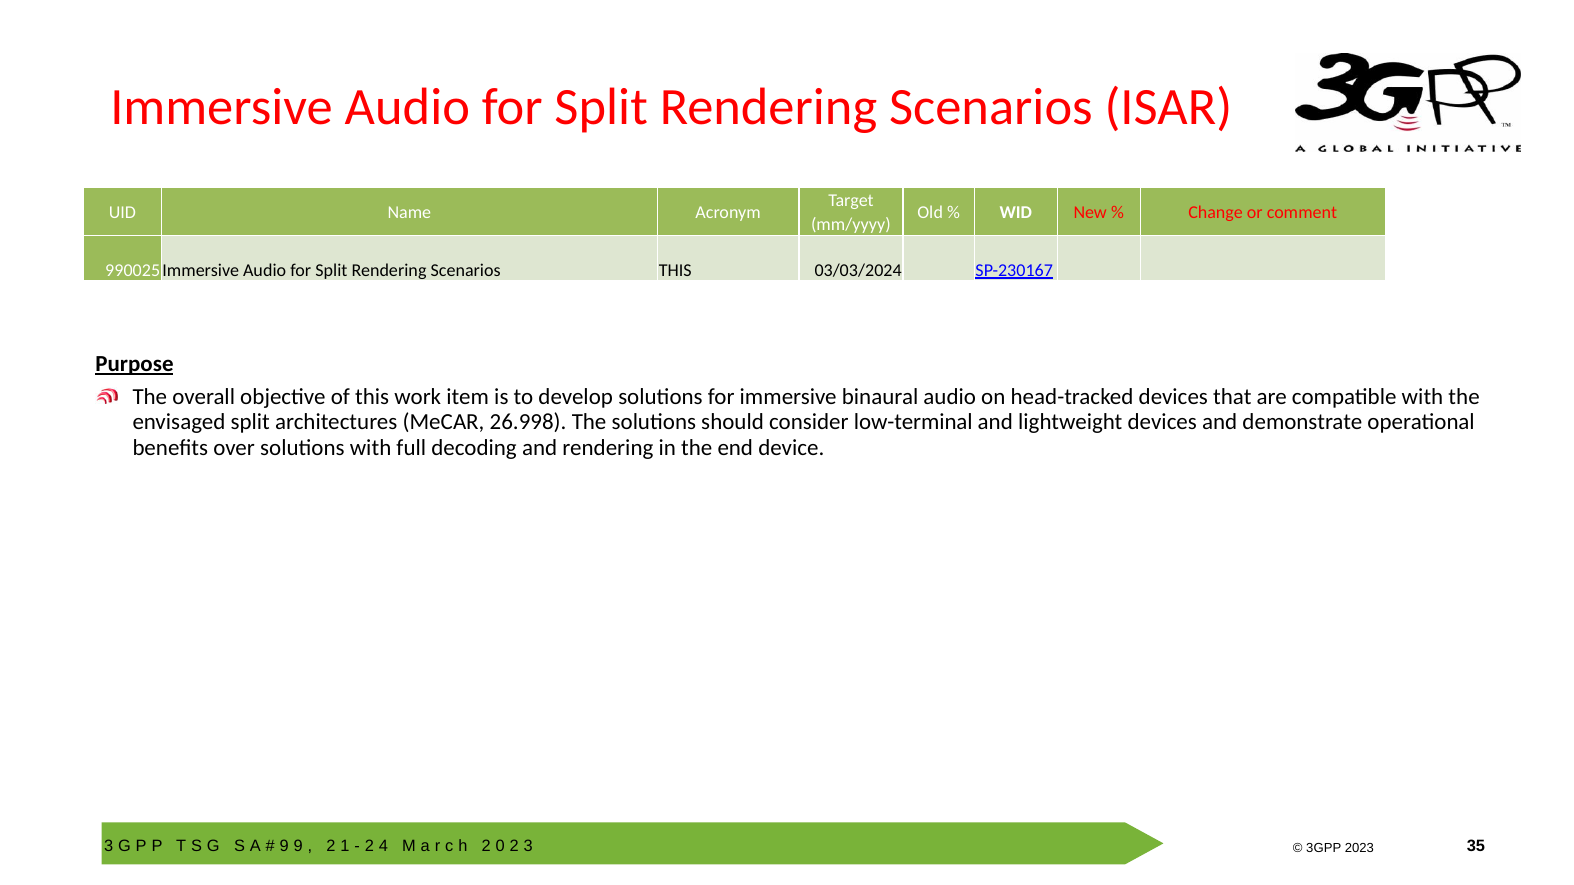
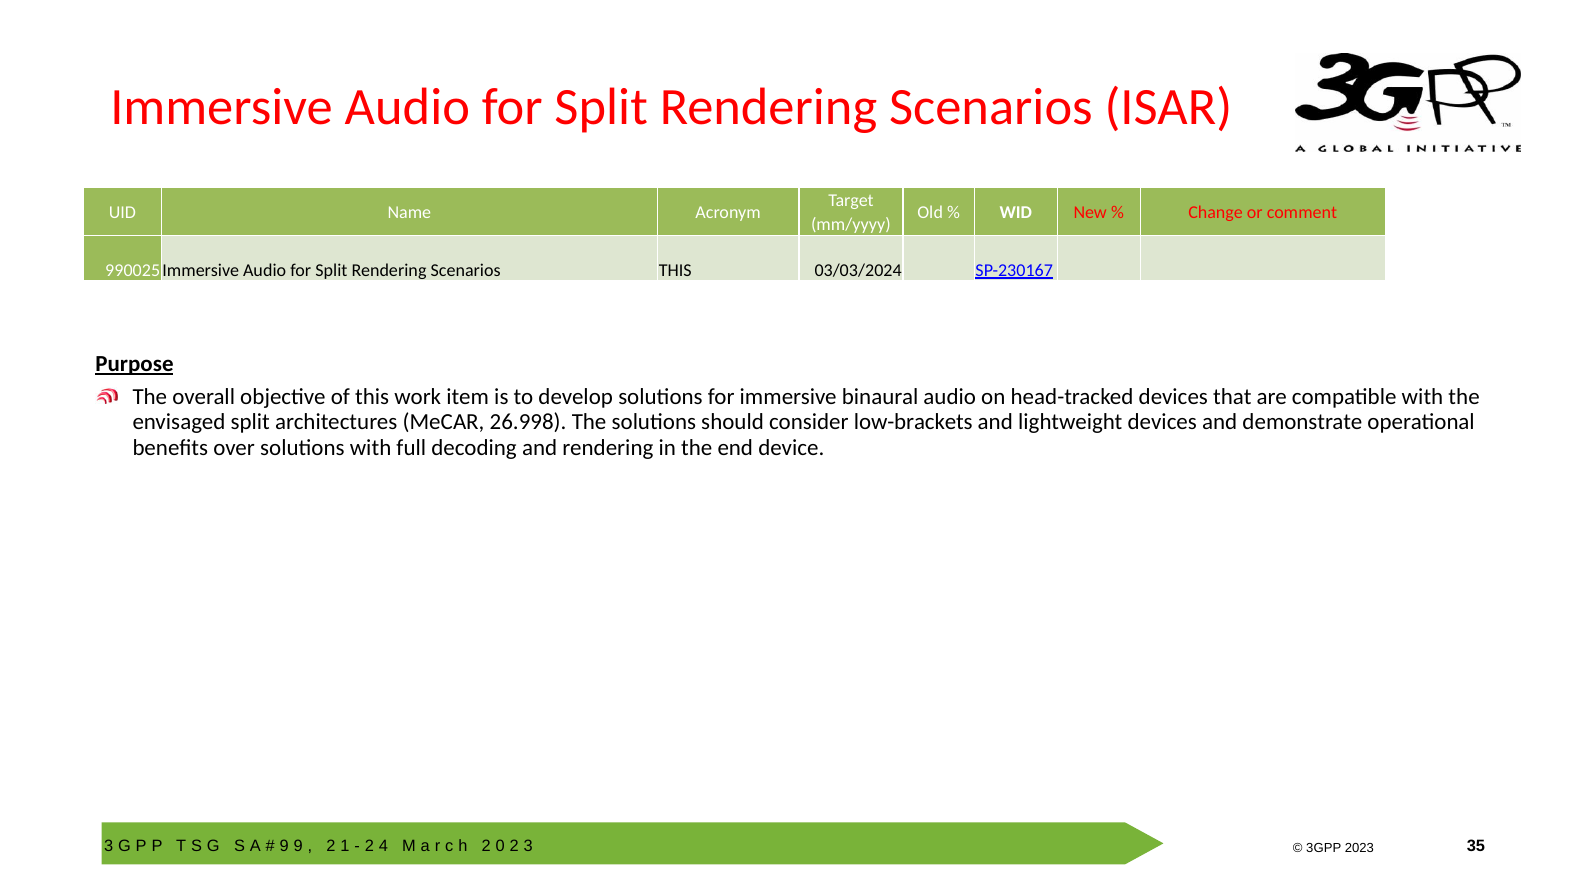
low-terminal: low-terminal -> low-brackets
